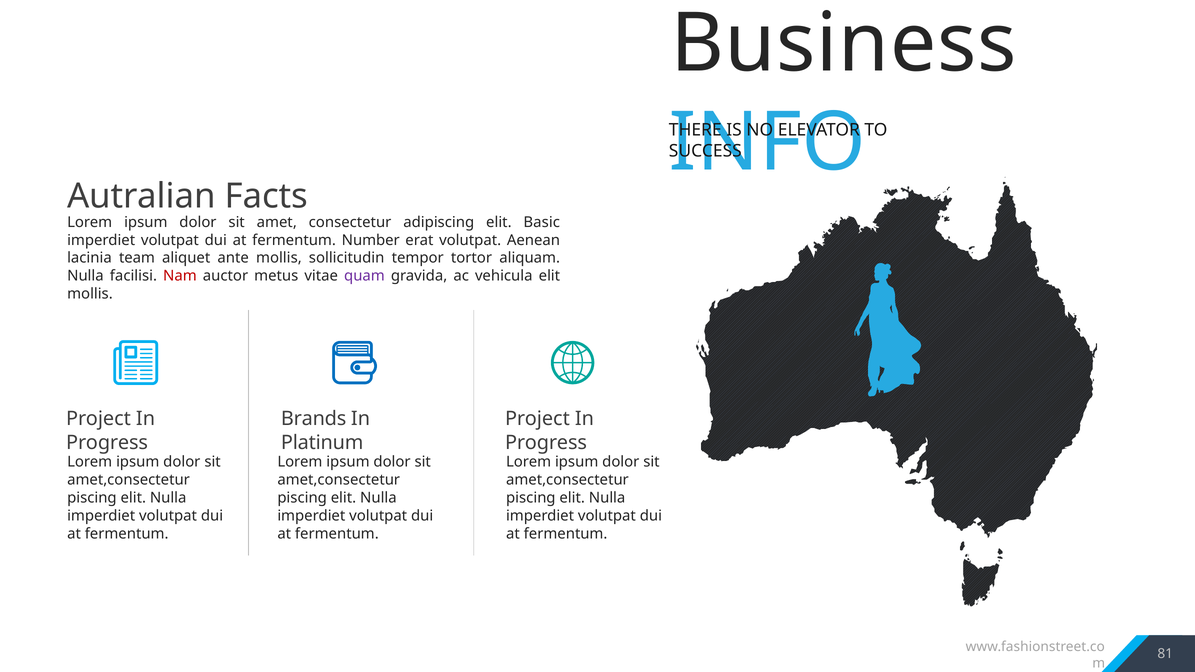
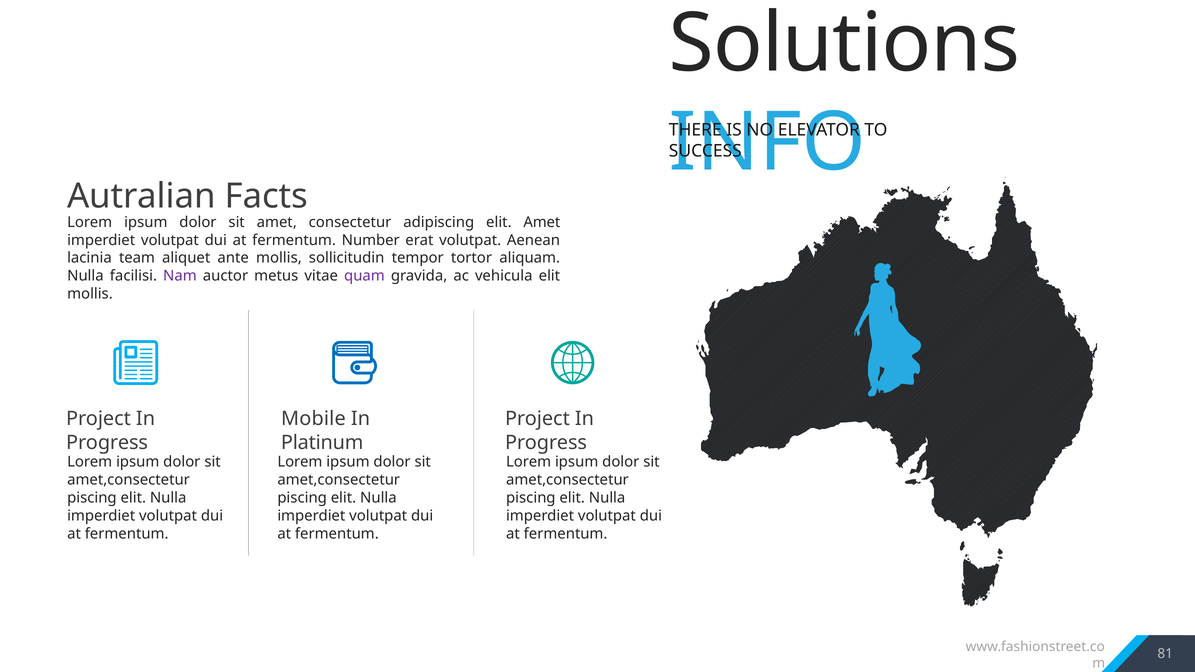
Business: Business -> Solutions
elit Basic: Basic -> Amet
Nam colour: red -> purple
Brands: Brands -> Mobile
